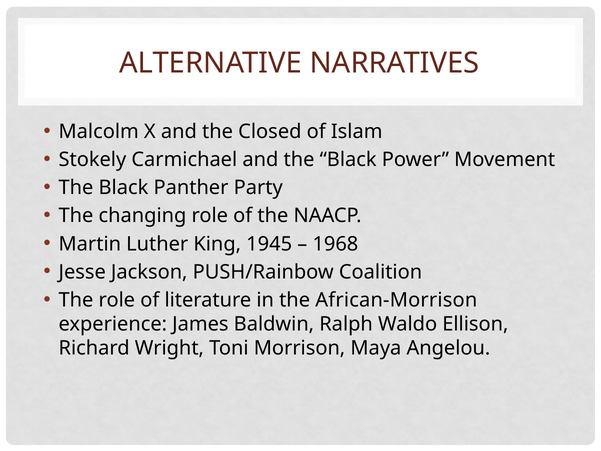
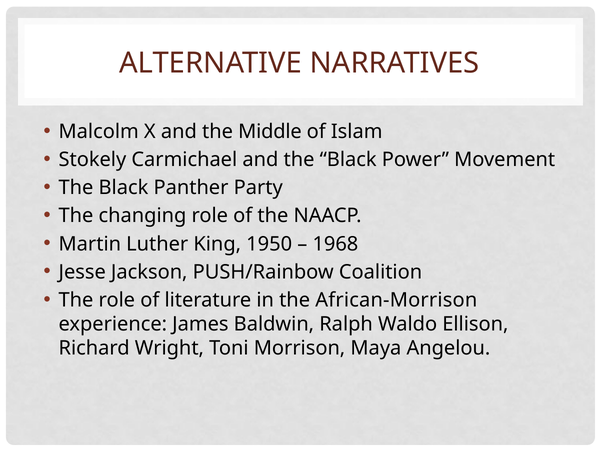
Closed: Closed -> Middle
1945: 1945 -> 1950
